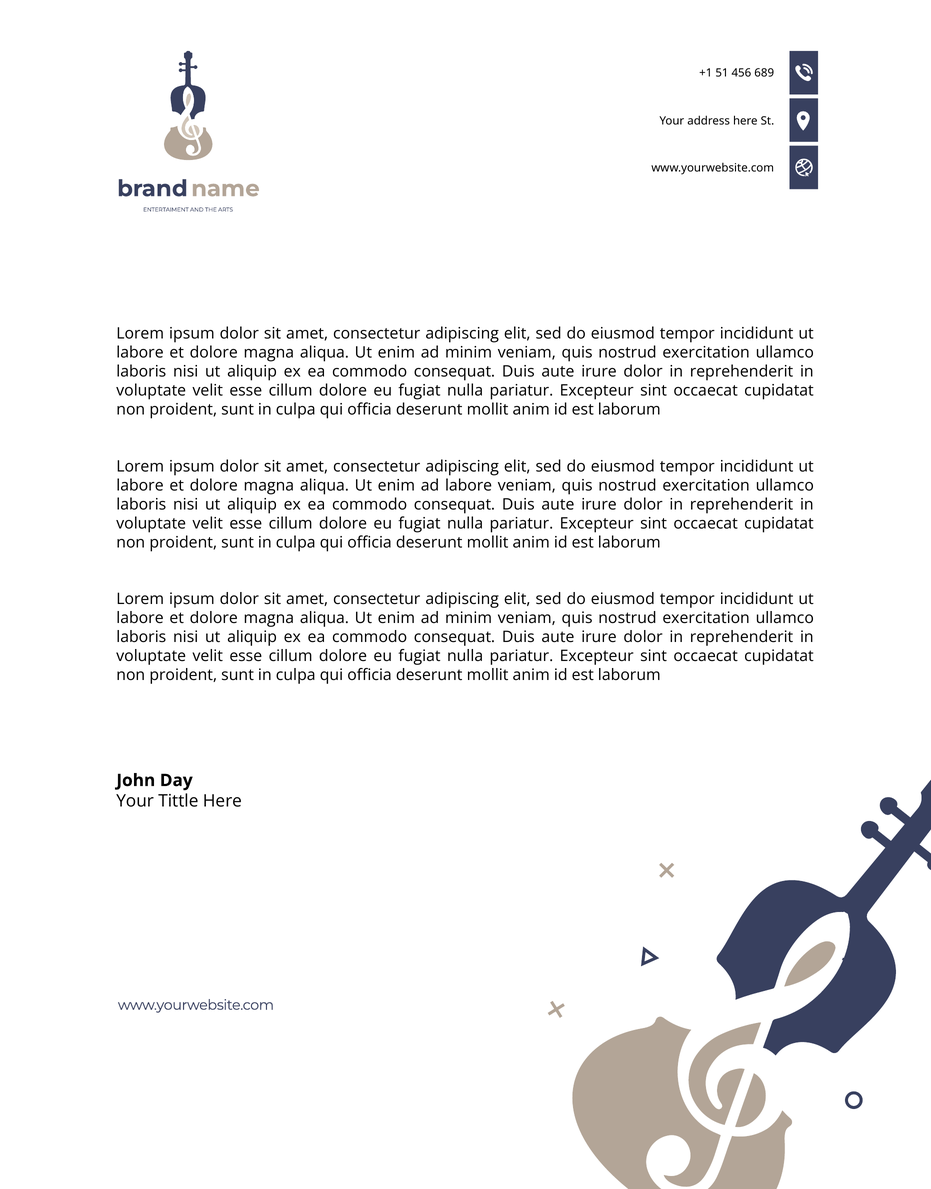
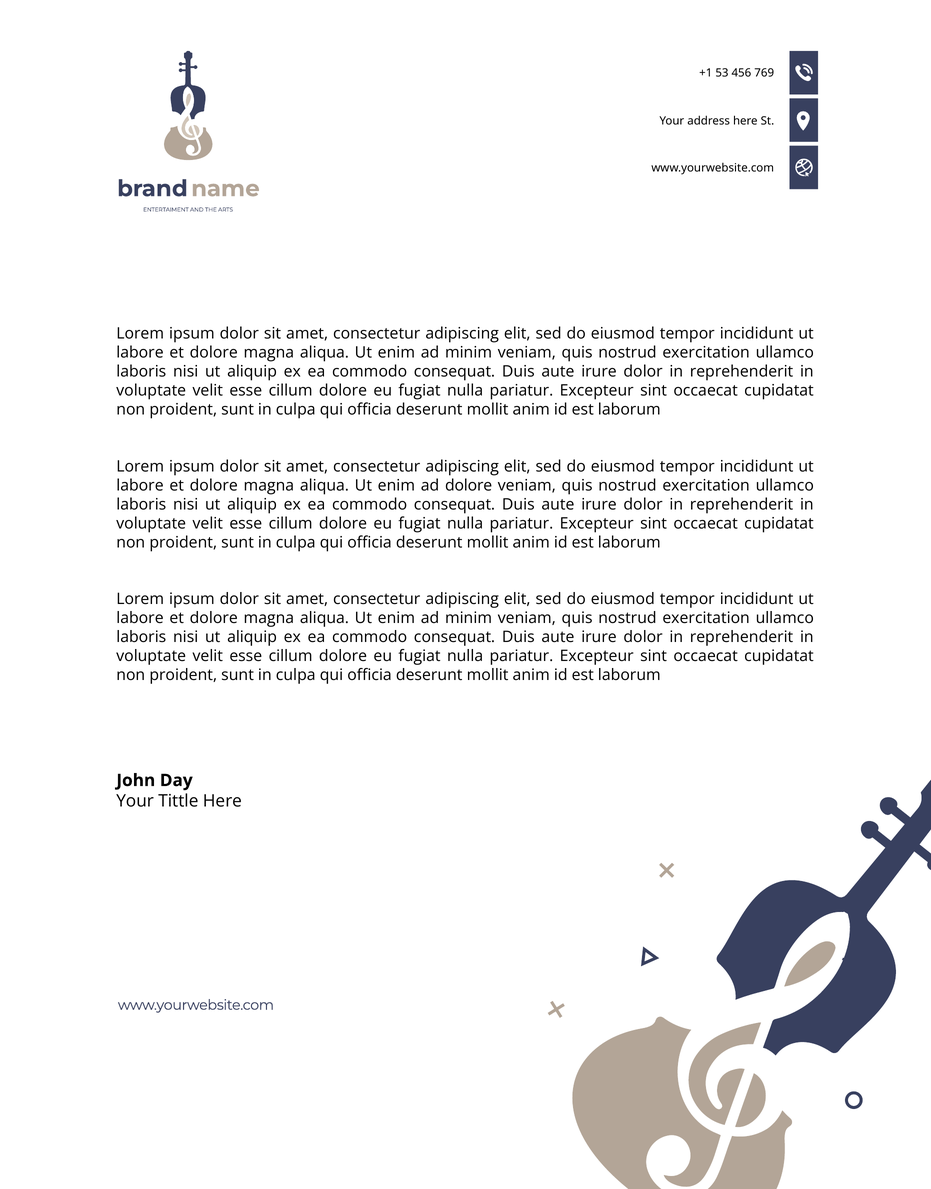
51: 51 -> 53
689: 689 -> 769
ad labore: labore -> dolore
